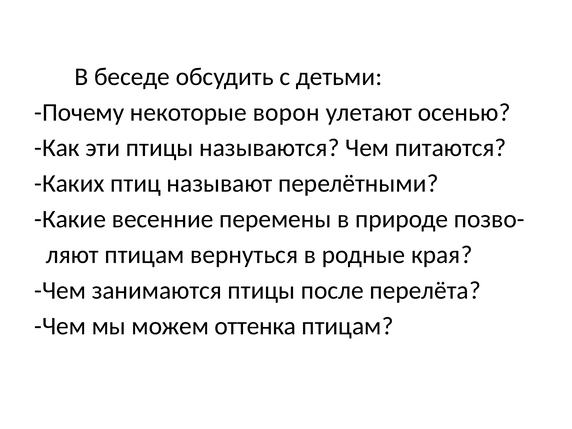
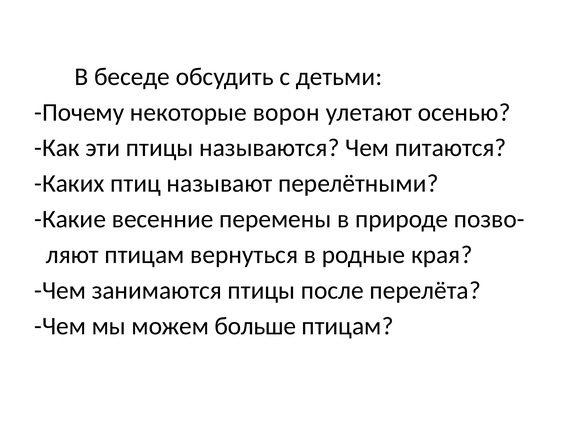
оттенка: оттенка -> больше
